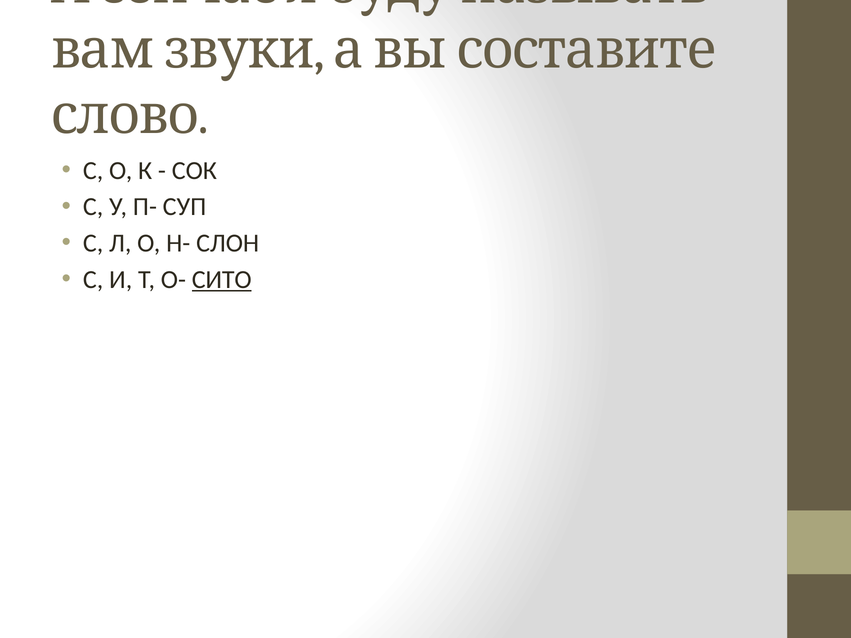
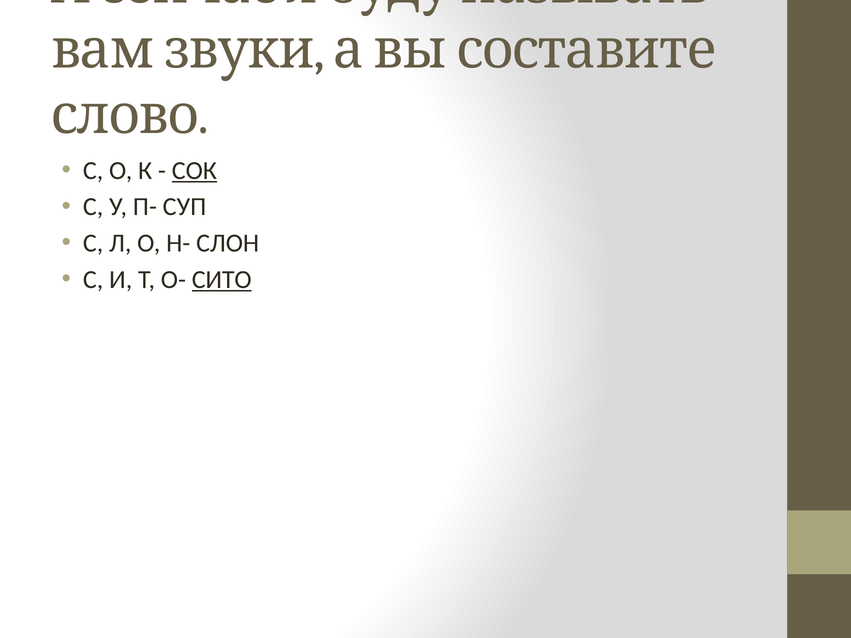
СОК underline: none -> present
